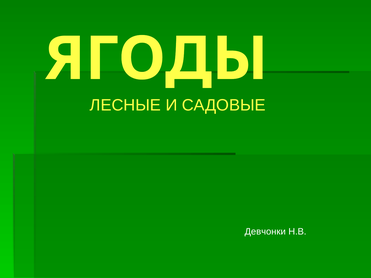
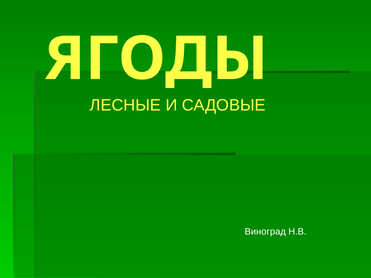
Девчонки: Девчонки -> Виноград
